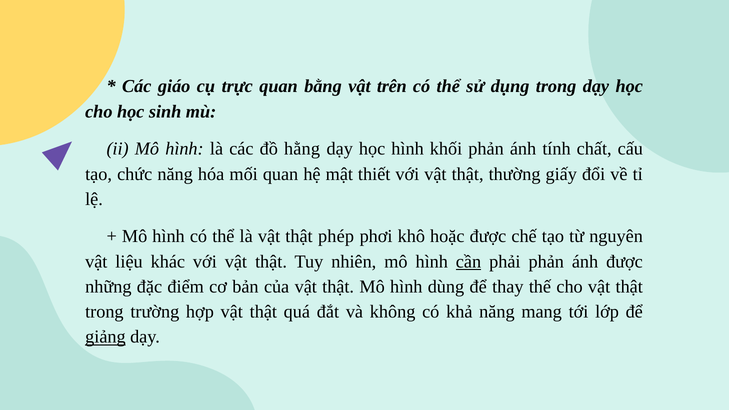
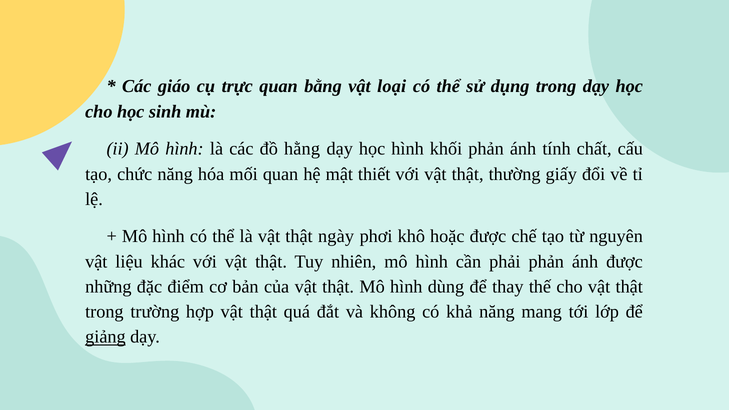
trên: trên -> loại
phép: phép -> ngày
cần underline: present -> none
